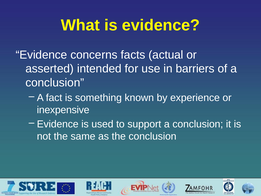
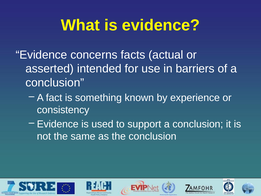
inexpensive: inexpensive -> consistency
